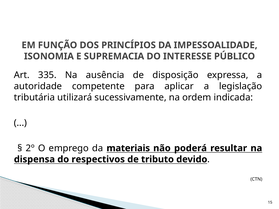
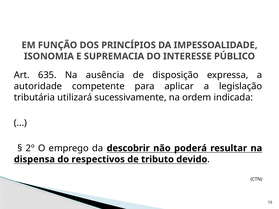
335: 335 -> 635
materiais: materiais -> descobrir
